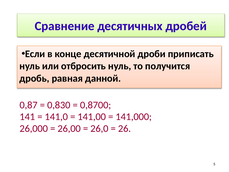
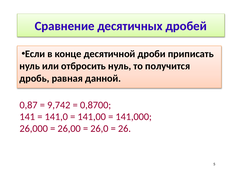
0,830: 0,830 -> 9,742
